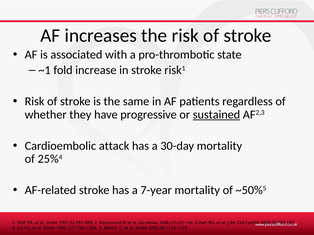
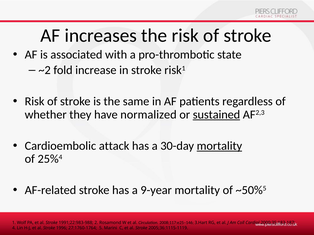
~1: ~1 -> ~2
progressive: progressive -> normalized
mortality at (219, 146) underline: none -> present
7-year: 7-year -> 9-year
